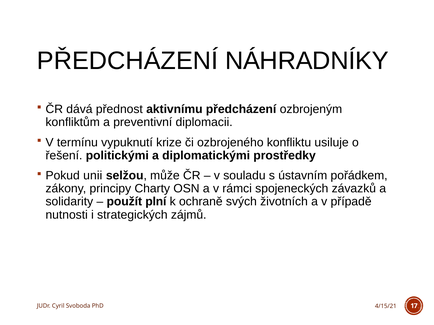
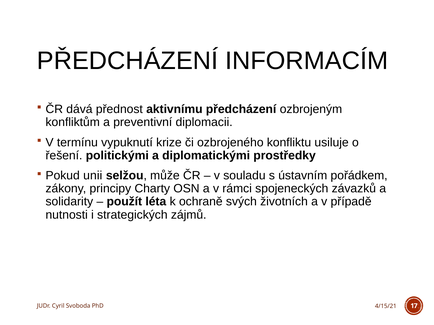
NÁHRADNÍKY: NÁHRADNÍKY -> INFORMACÍM
plní: plní -> léta
